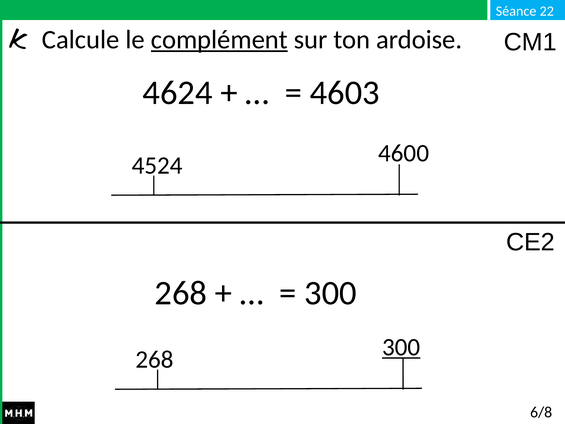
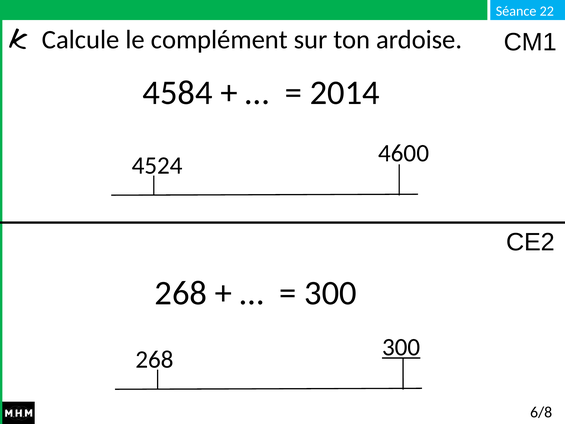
complément underline: present -> none
4624: 4624 -> 4584
4603: 4603 -> 2014
